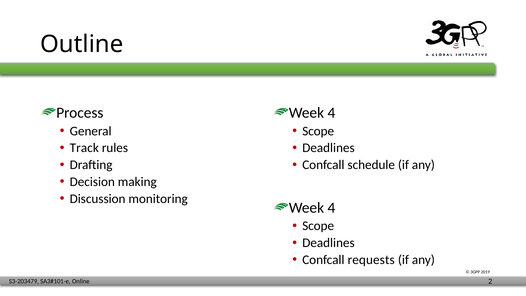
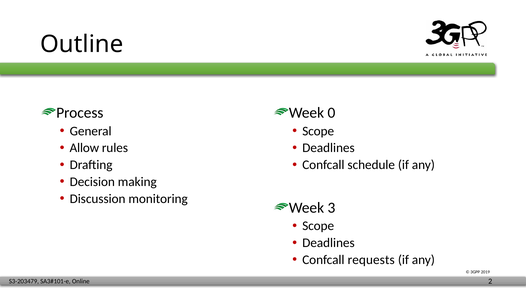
4 at (331, 113): 4 -> 0
Track: Track -> Allow
4 at (331, 208): 4 -> 3
